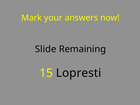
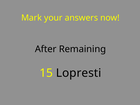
Slide: Slide -> After
